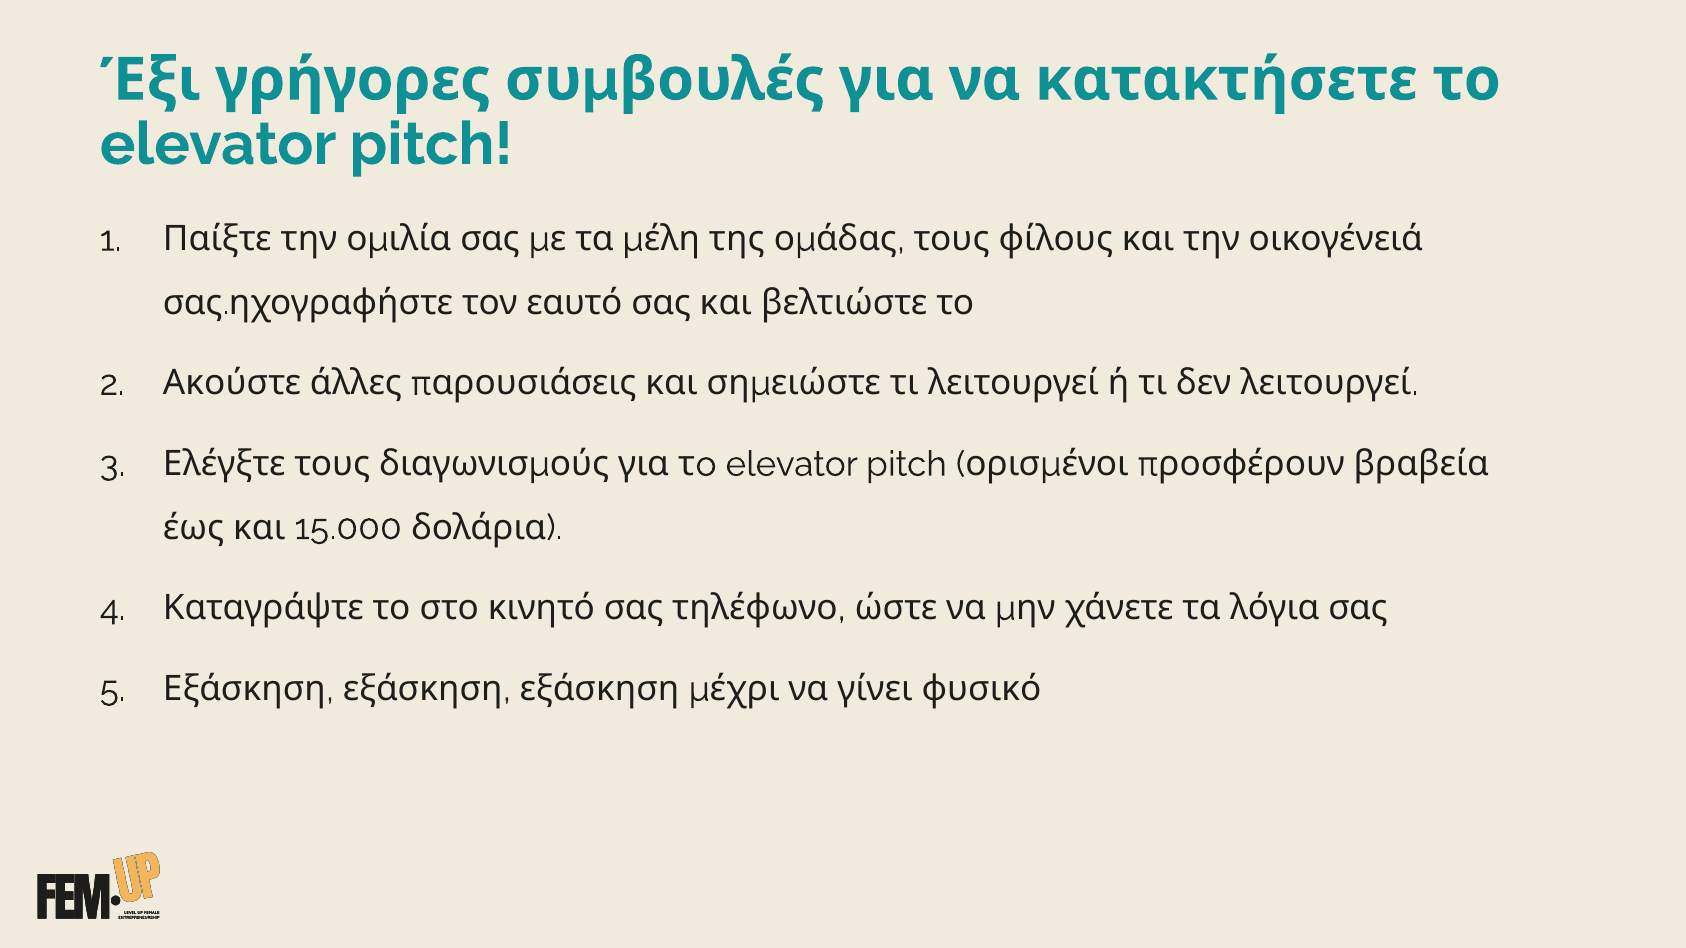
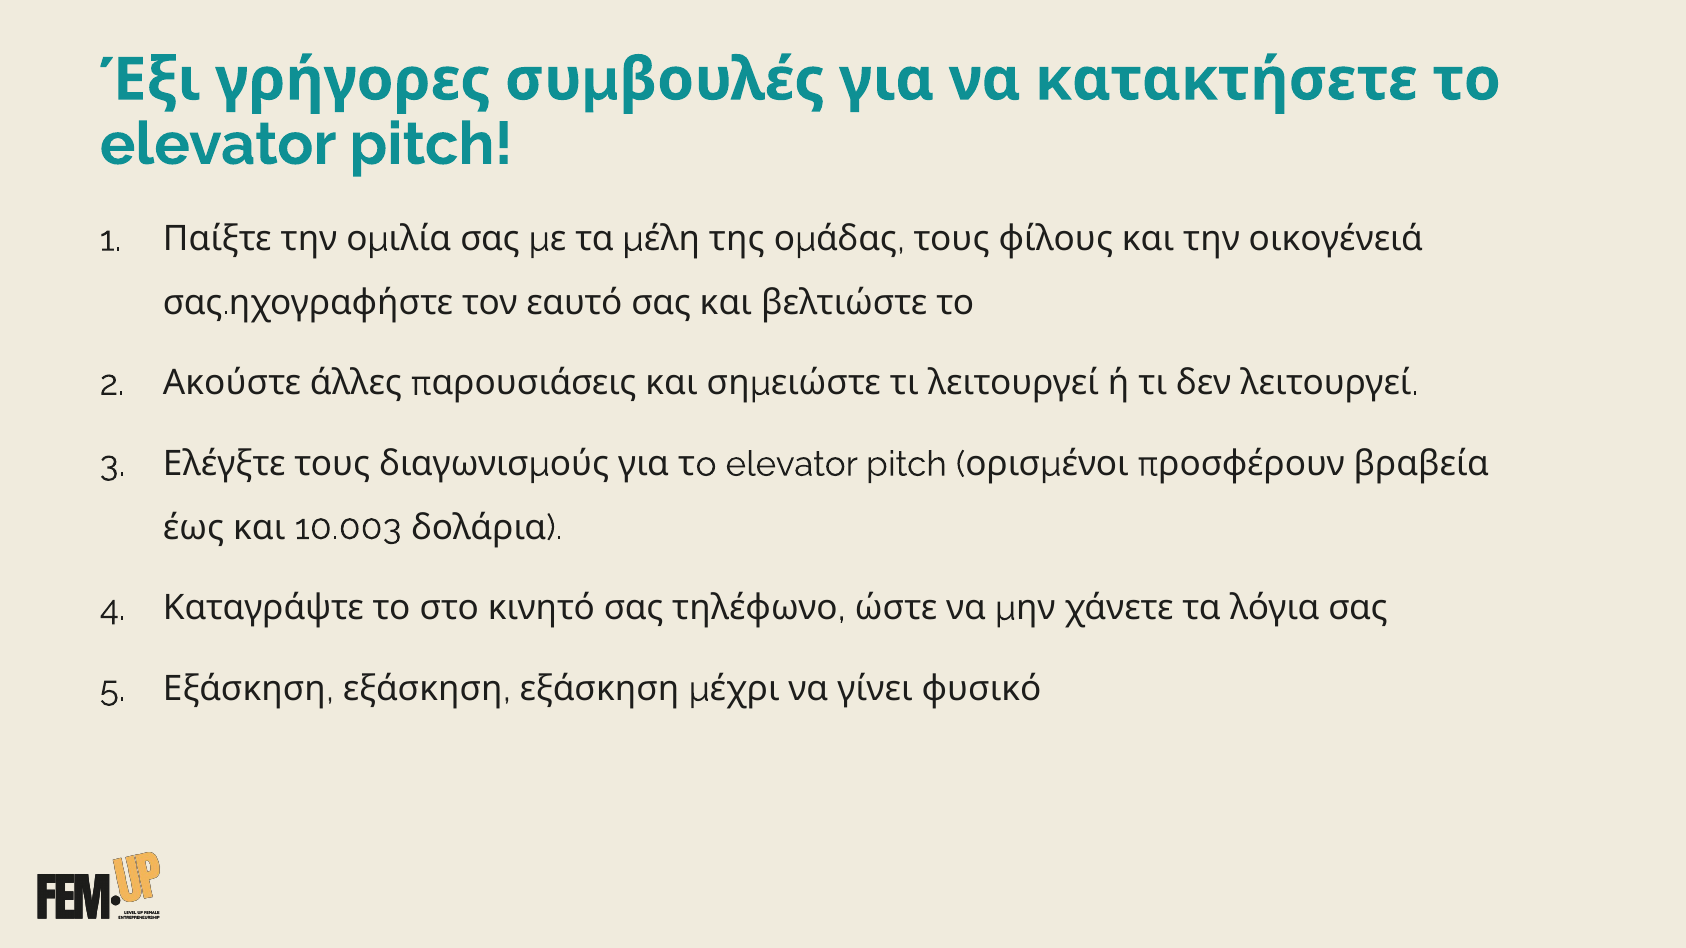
15.000: 15.000 -> 10.003
